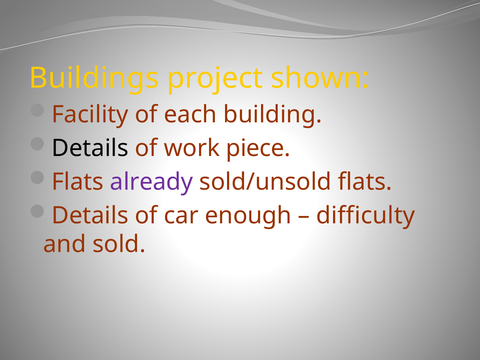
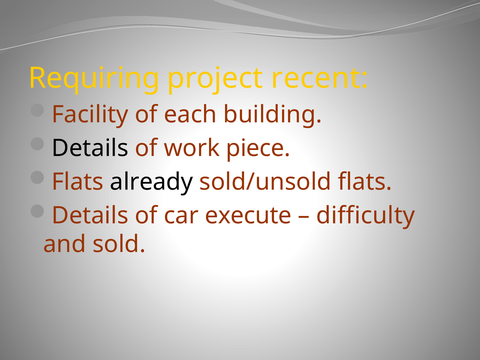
Buildings: Buildings -> Requiring
shown: shown -> recent
already colour: purple -> black
enough: enough -> execute
